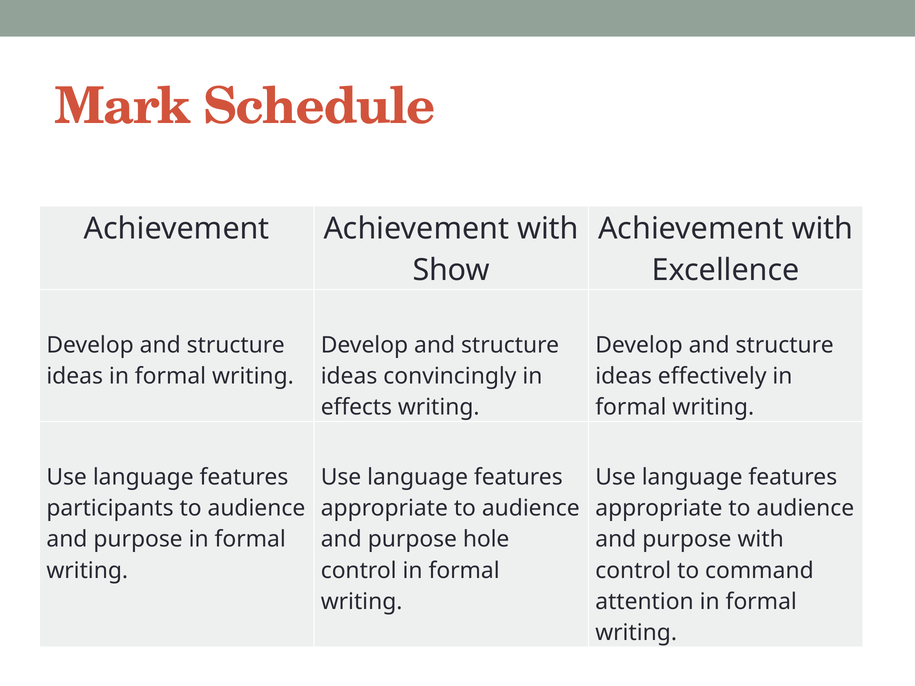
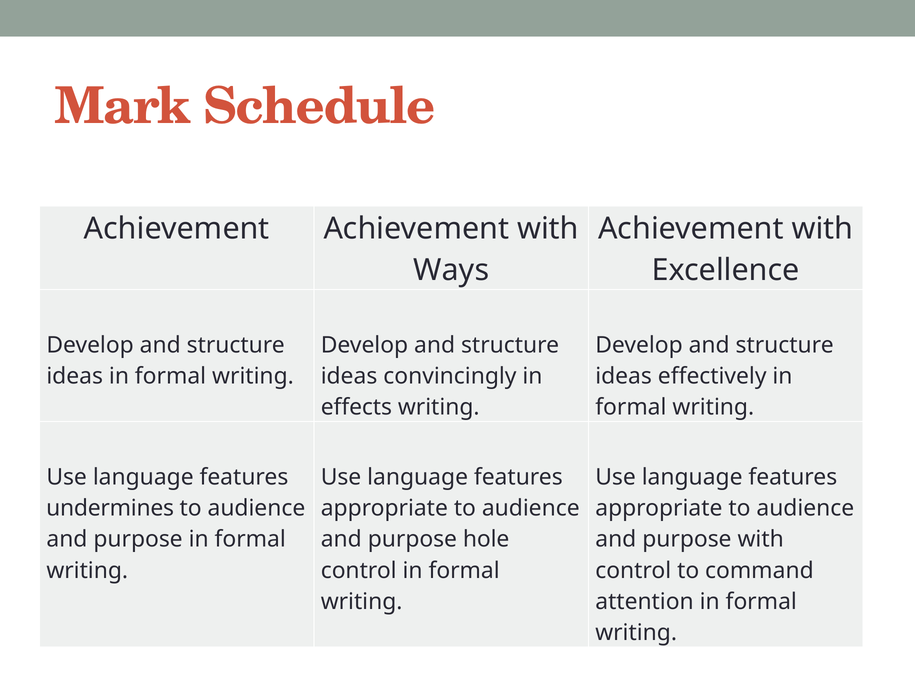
Show: Show -> Ways
participants: participants -> undermines
